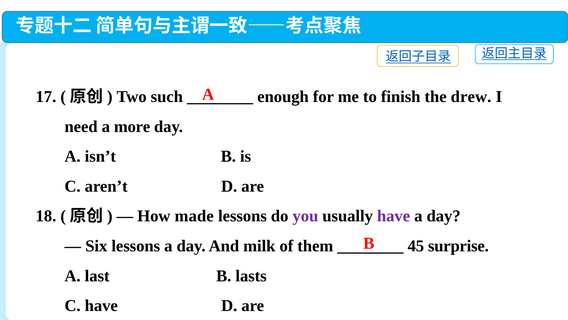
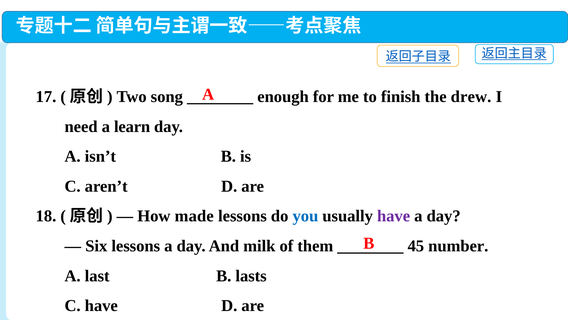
such: such -> song
more: more -> learn
you colour: purple -> blue
surprise: surprise -> number
